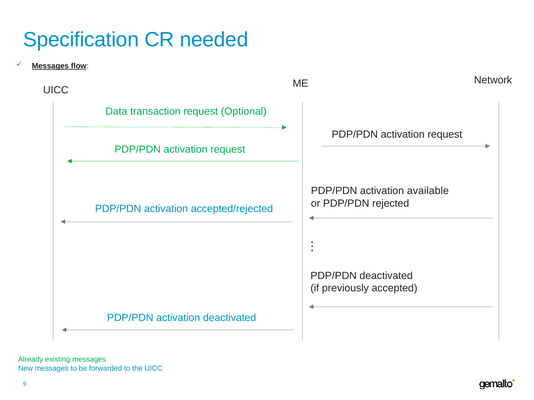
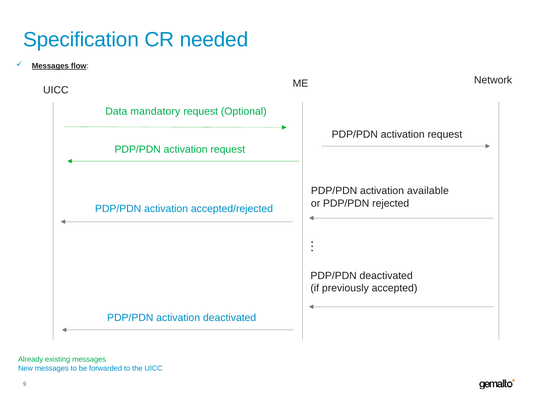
transaction: transaction -> mandatory
